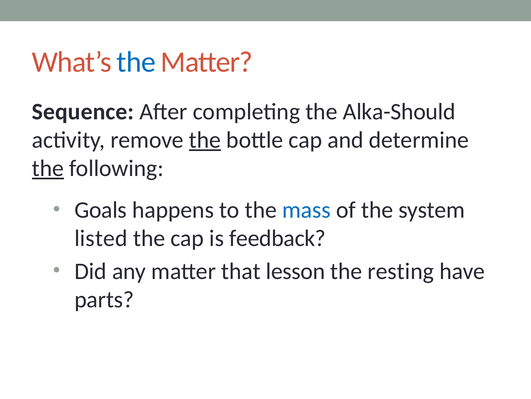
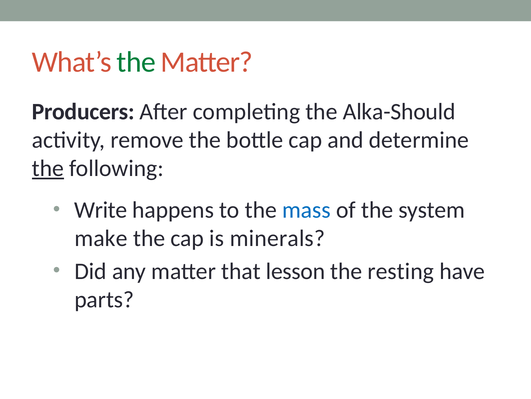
the at (136, 62) colour: blue -> green
Sequence: Sequence -> Producers
the at (205, 140) underline: present -> none
Goals: Goals -> Write
listed: listed -> make
feedback: feedback -> minerals
